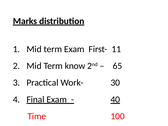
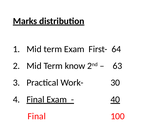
11: 11 -> 64
65: 65 -> 63
Time at (37, 116): Time -> Final
